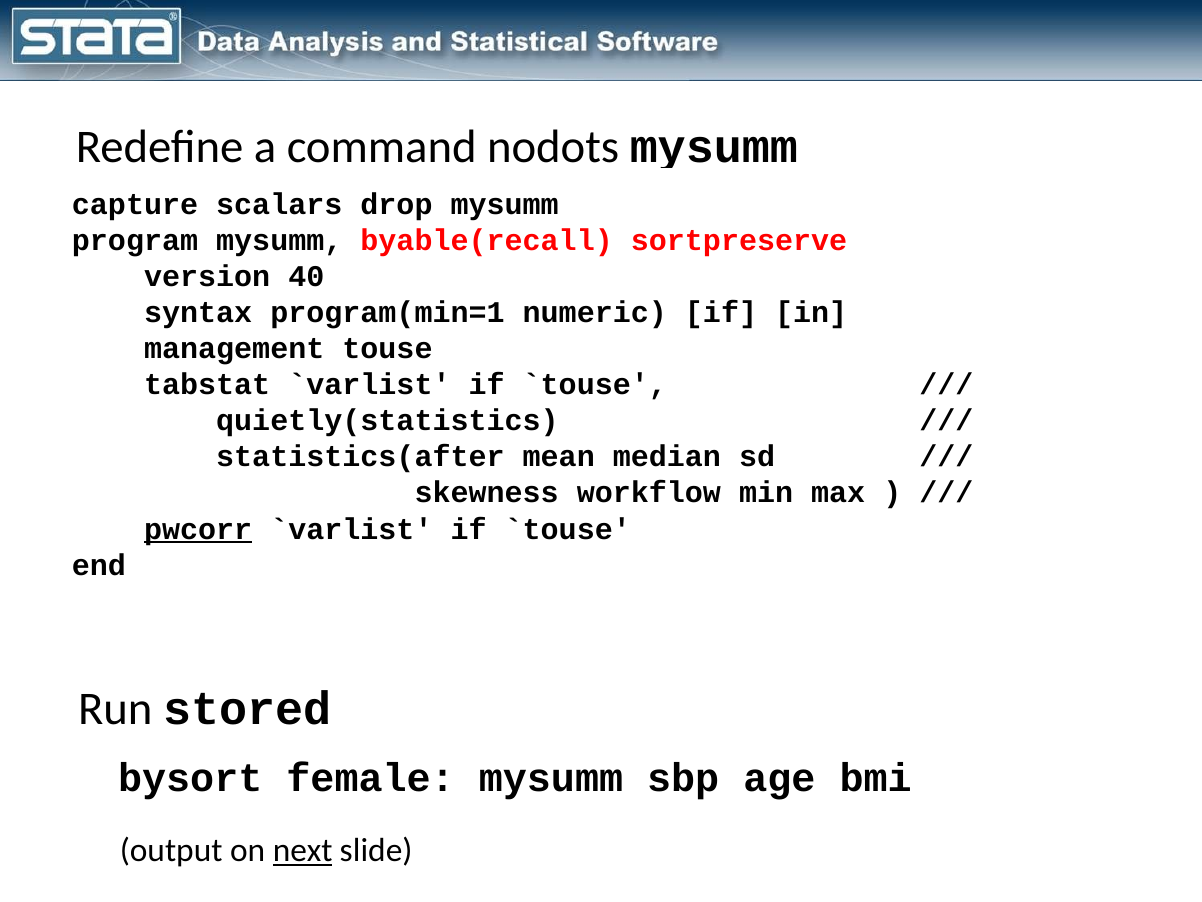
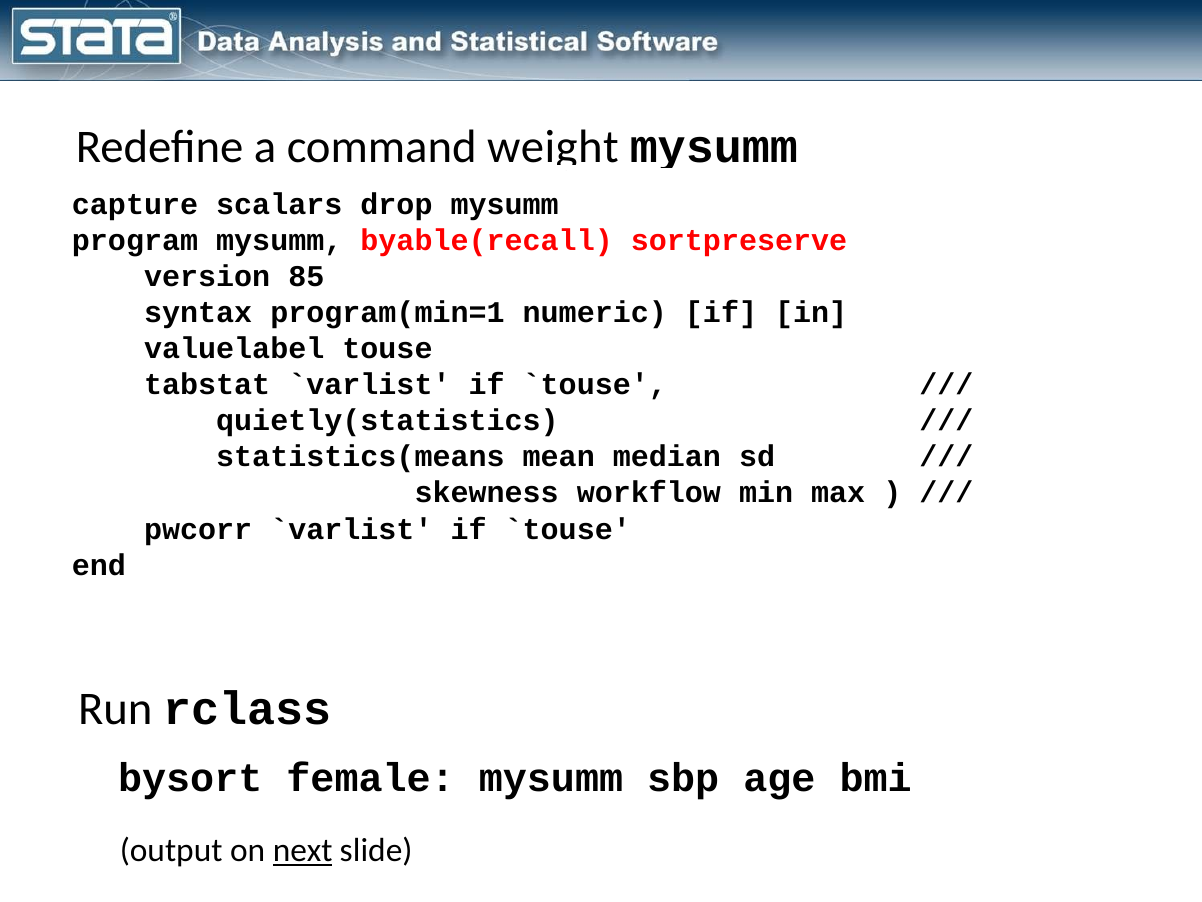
nodots: nodots -> weight
40: 40 -> 85
management: management -> valuelabel
statistics(after: statistics(after -> statistics(means
pwcorr underline: present -> none
stored: stored -> rclass
